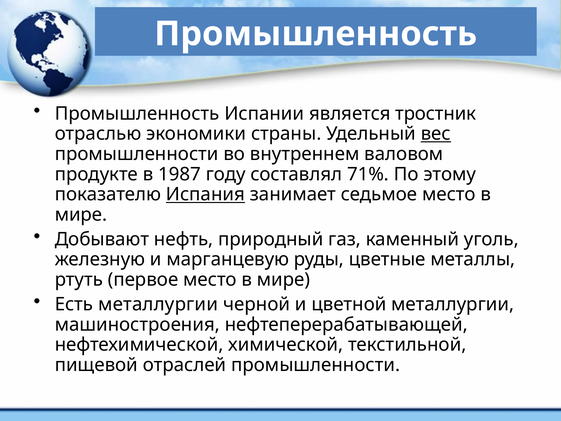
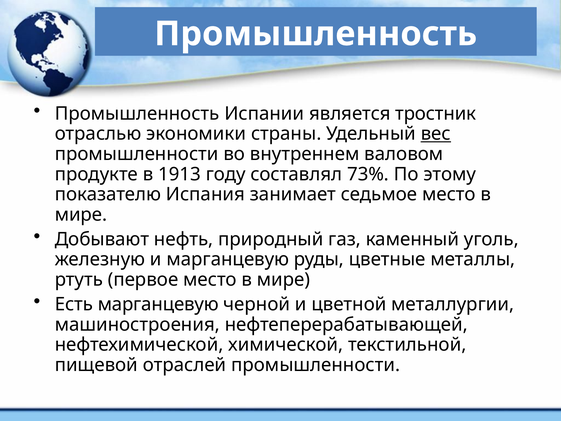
1987: 1987 -> 1913
71%: 71% -> 73%
Испания underline: present -> none
Есть металлургии: металлургии -> марганцевую
